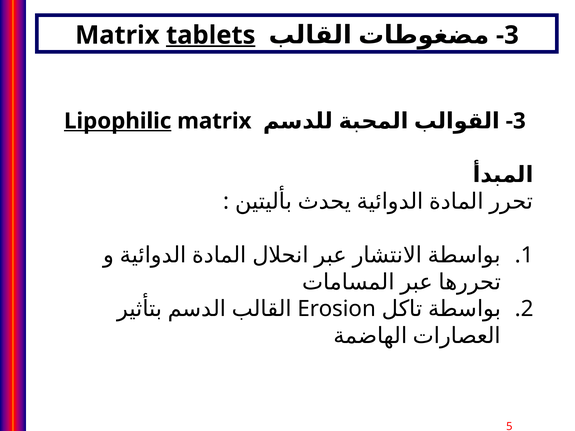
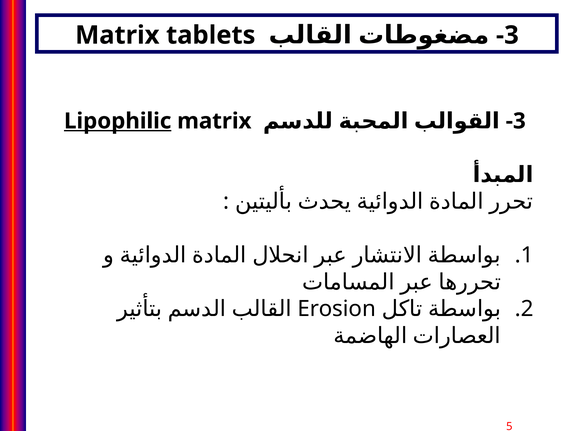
tablets underline: present -> none
